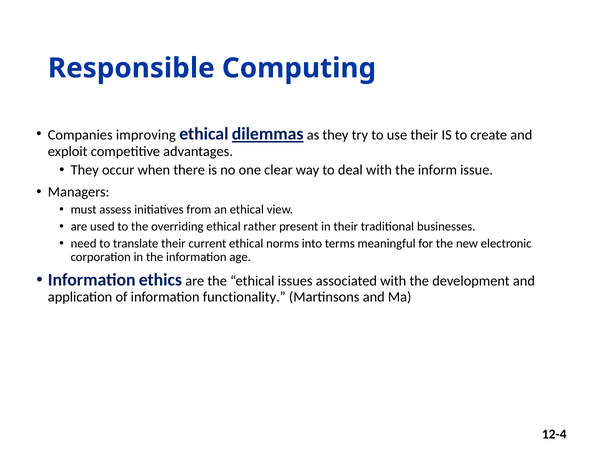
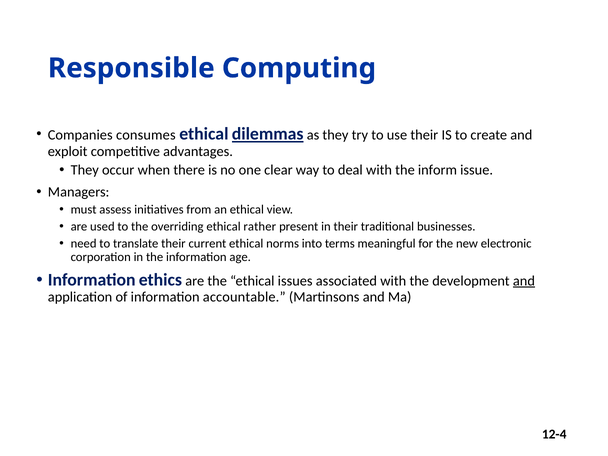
improving: improving -> consumes
and at (524, 281) underline: none -> present
functionality: functionality -> accountable
